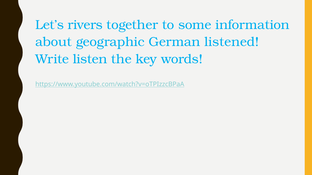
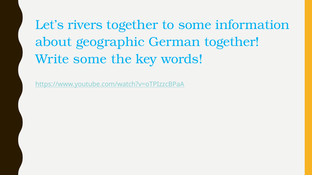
German listened: listened -> together
Write listen: listen -> some
